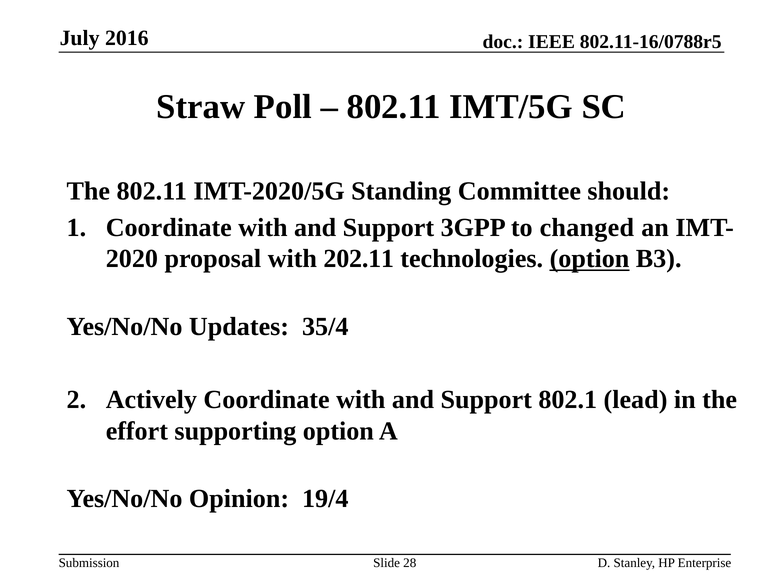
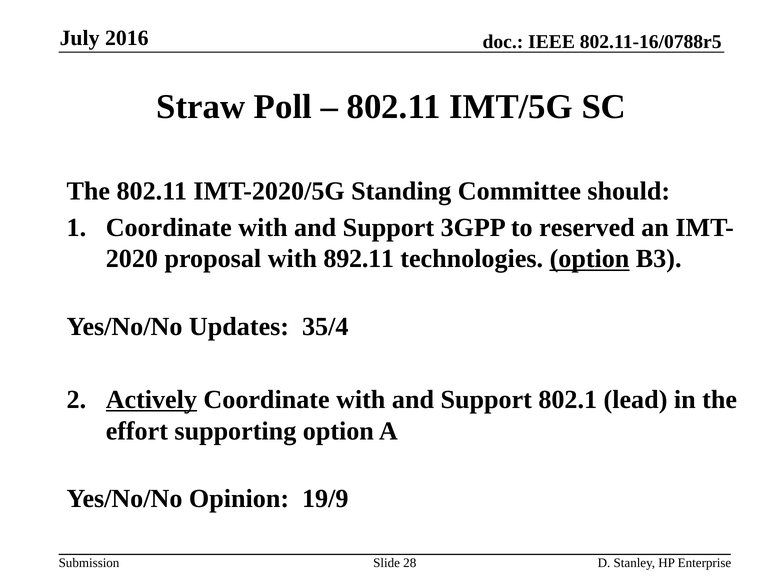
changed: changed -> reserved
202.11: 202.11 -> 892.11
Actively underline: none -> present
19/4: 19/4 -> 19/9
